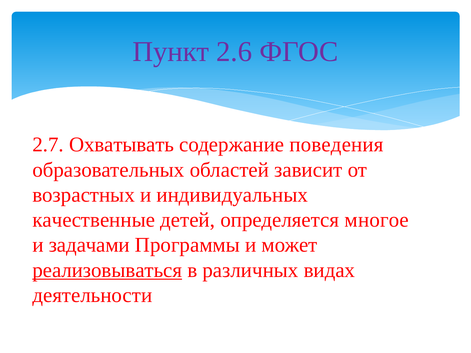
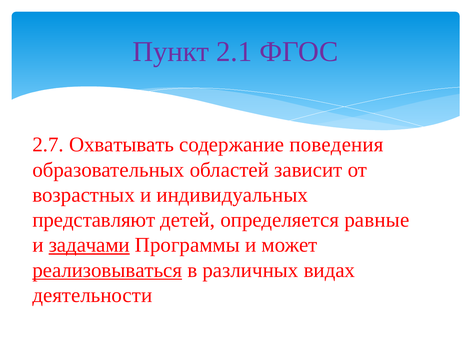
2.6: 2.6 -> 2.1
качественные: качественные -> представляют
многое: многое -> равные
задачами underline: none -> present
